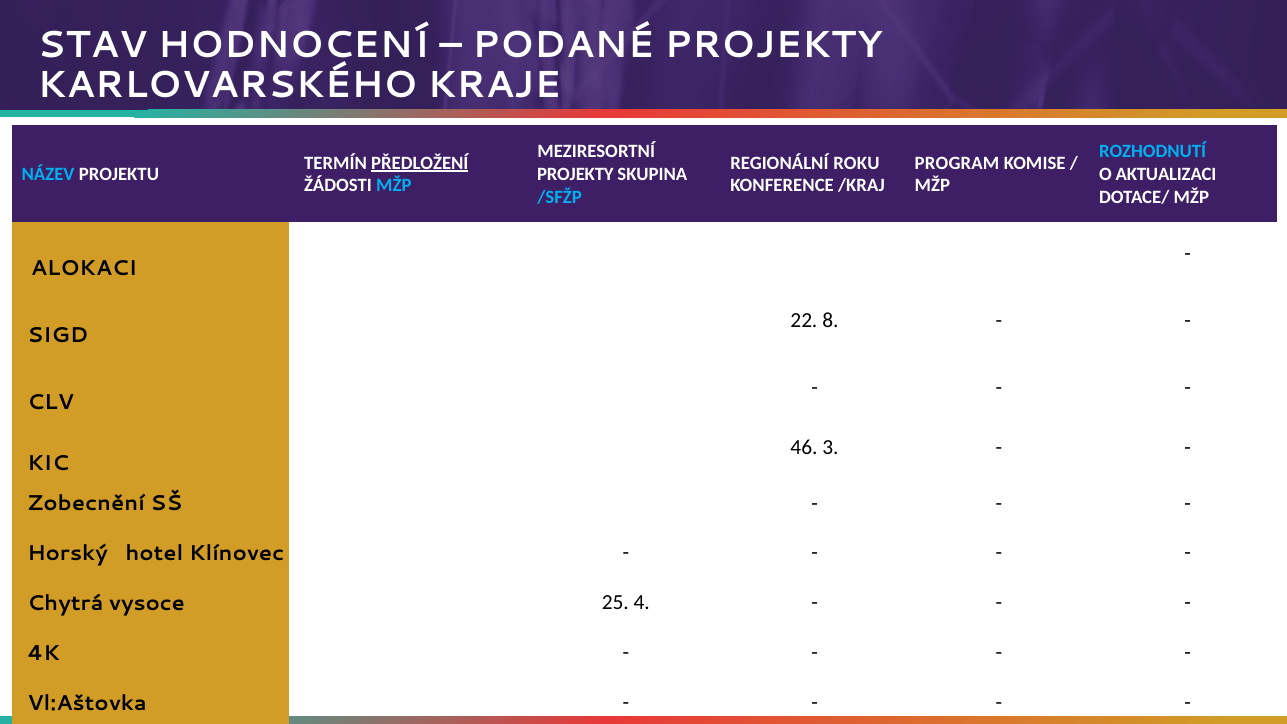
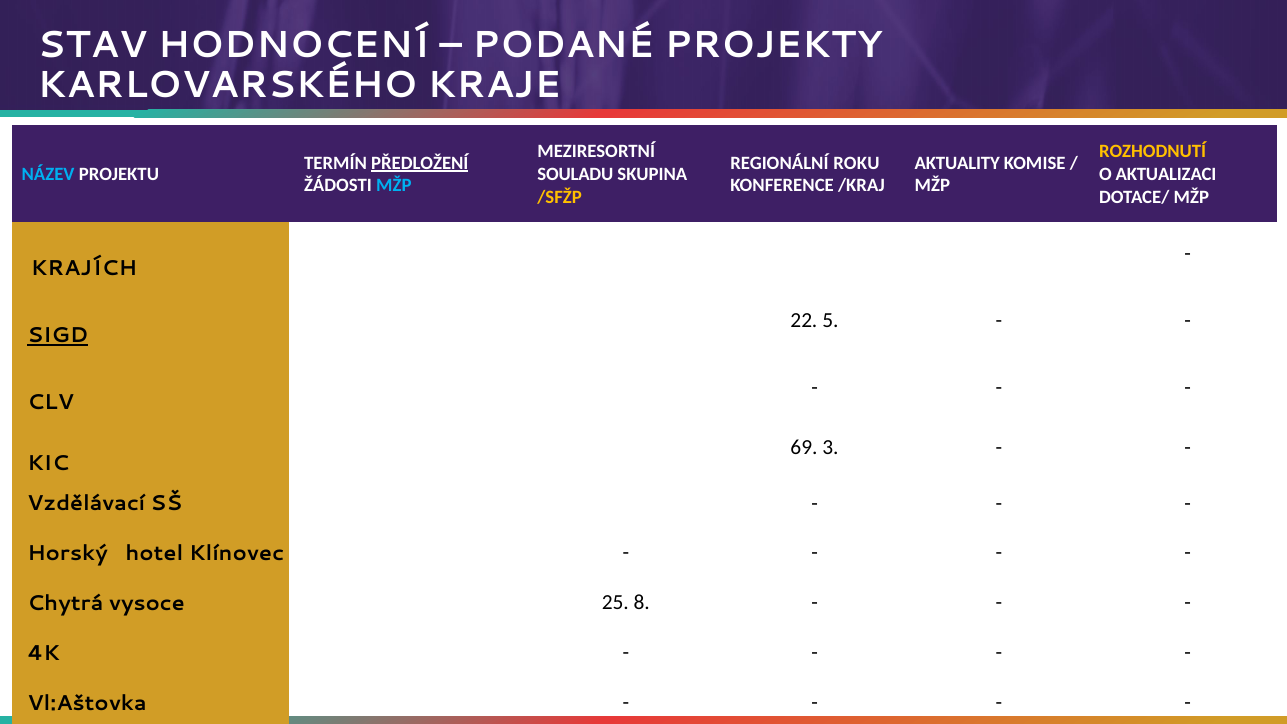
ROZHODNUTÍ colour: light blue -> yellow
PROGRAM: PROGRAM -> AKTUALITY
PROJEKTY at (575, 174): PROJEKTY -> SOULADU
/SFŽP colour: light blue -> yellow
ALOKACI: ALOKACI -> KRAJÍCH
8: 8 -> 5
SIGD underline: none -> present
46: 46 -> 69
Zobecnění: Zobecnění -> Vzdělávací
4: 4 -> 8
